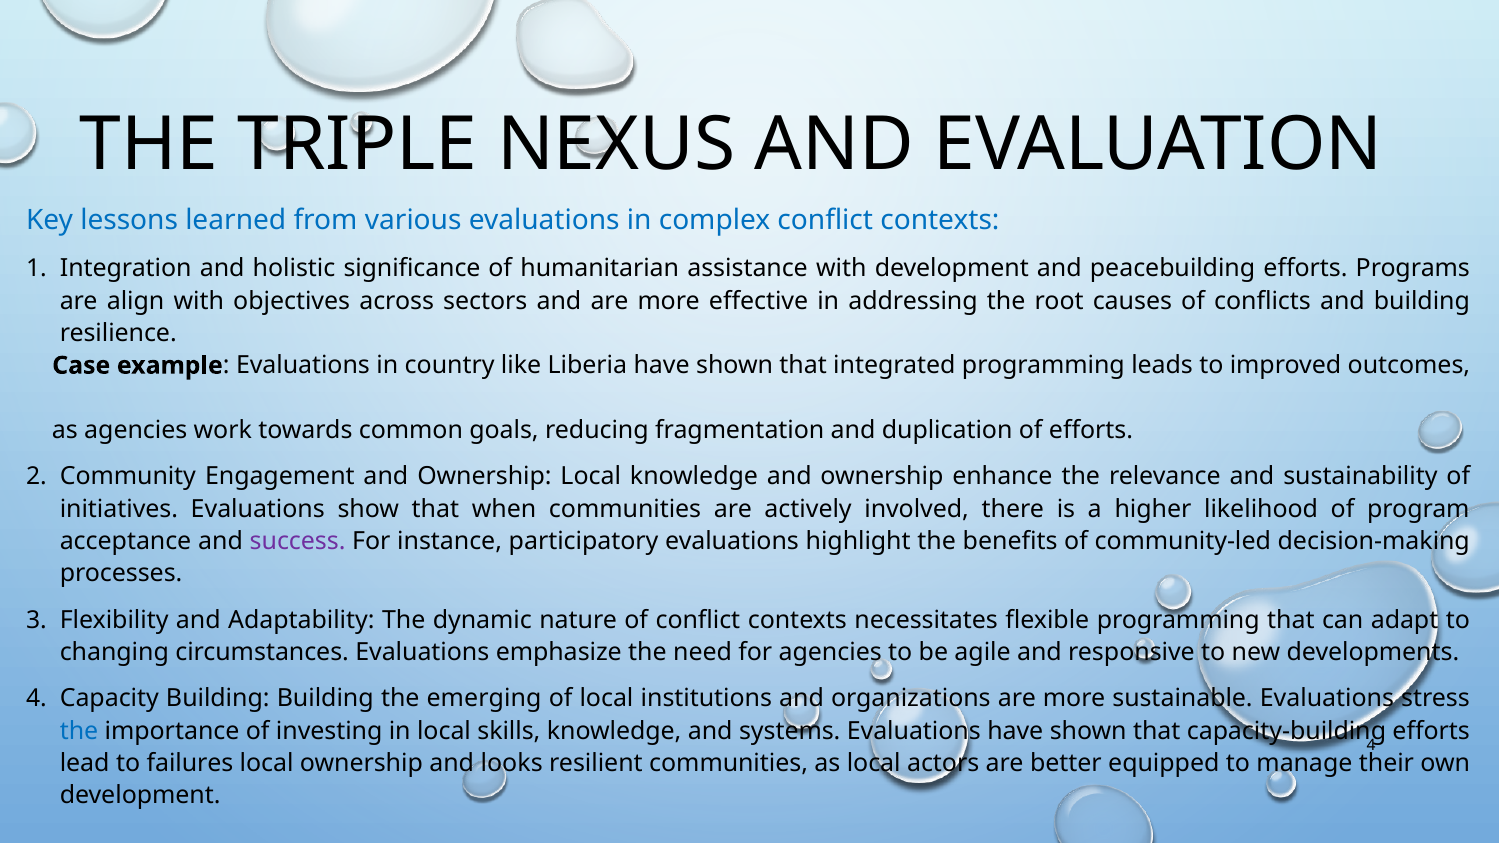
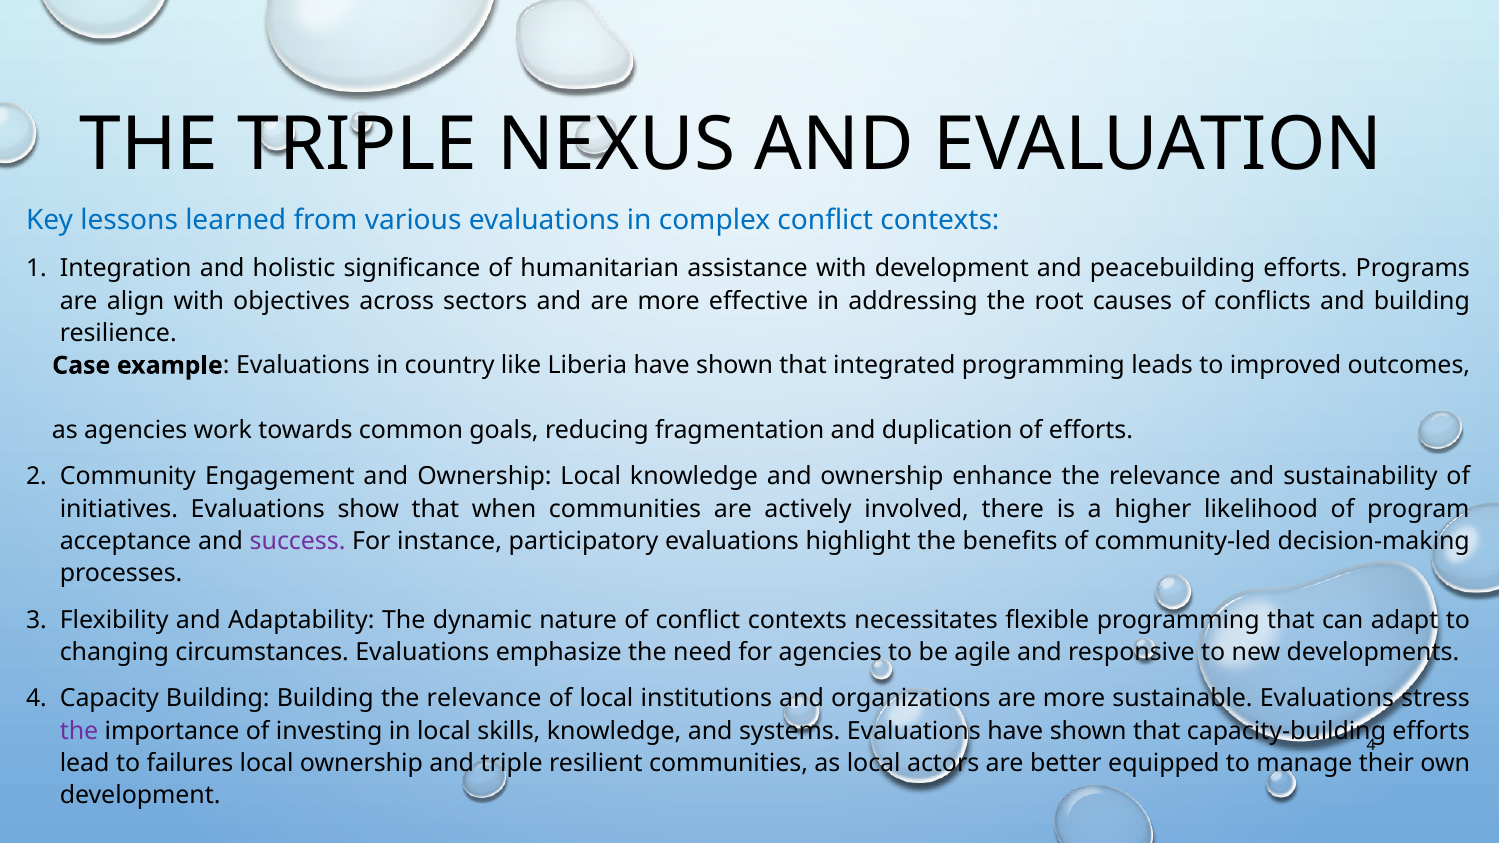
Building the emerging: emerging -> relevance
the at (79, 731) colour: blue -> purple
and looks: looks -> triple
